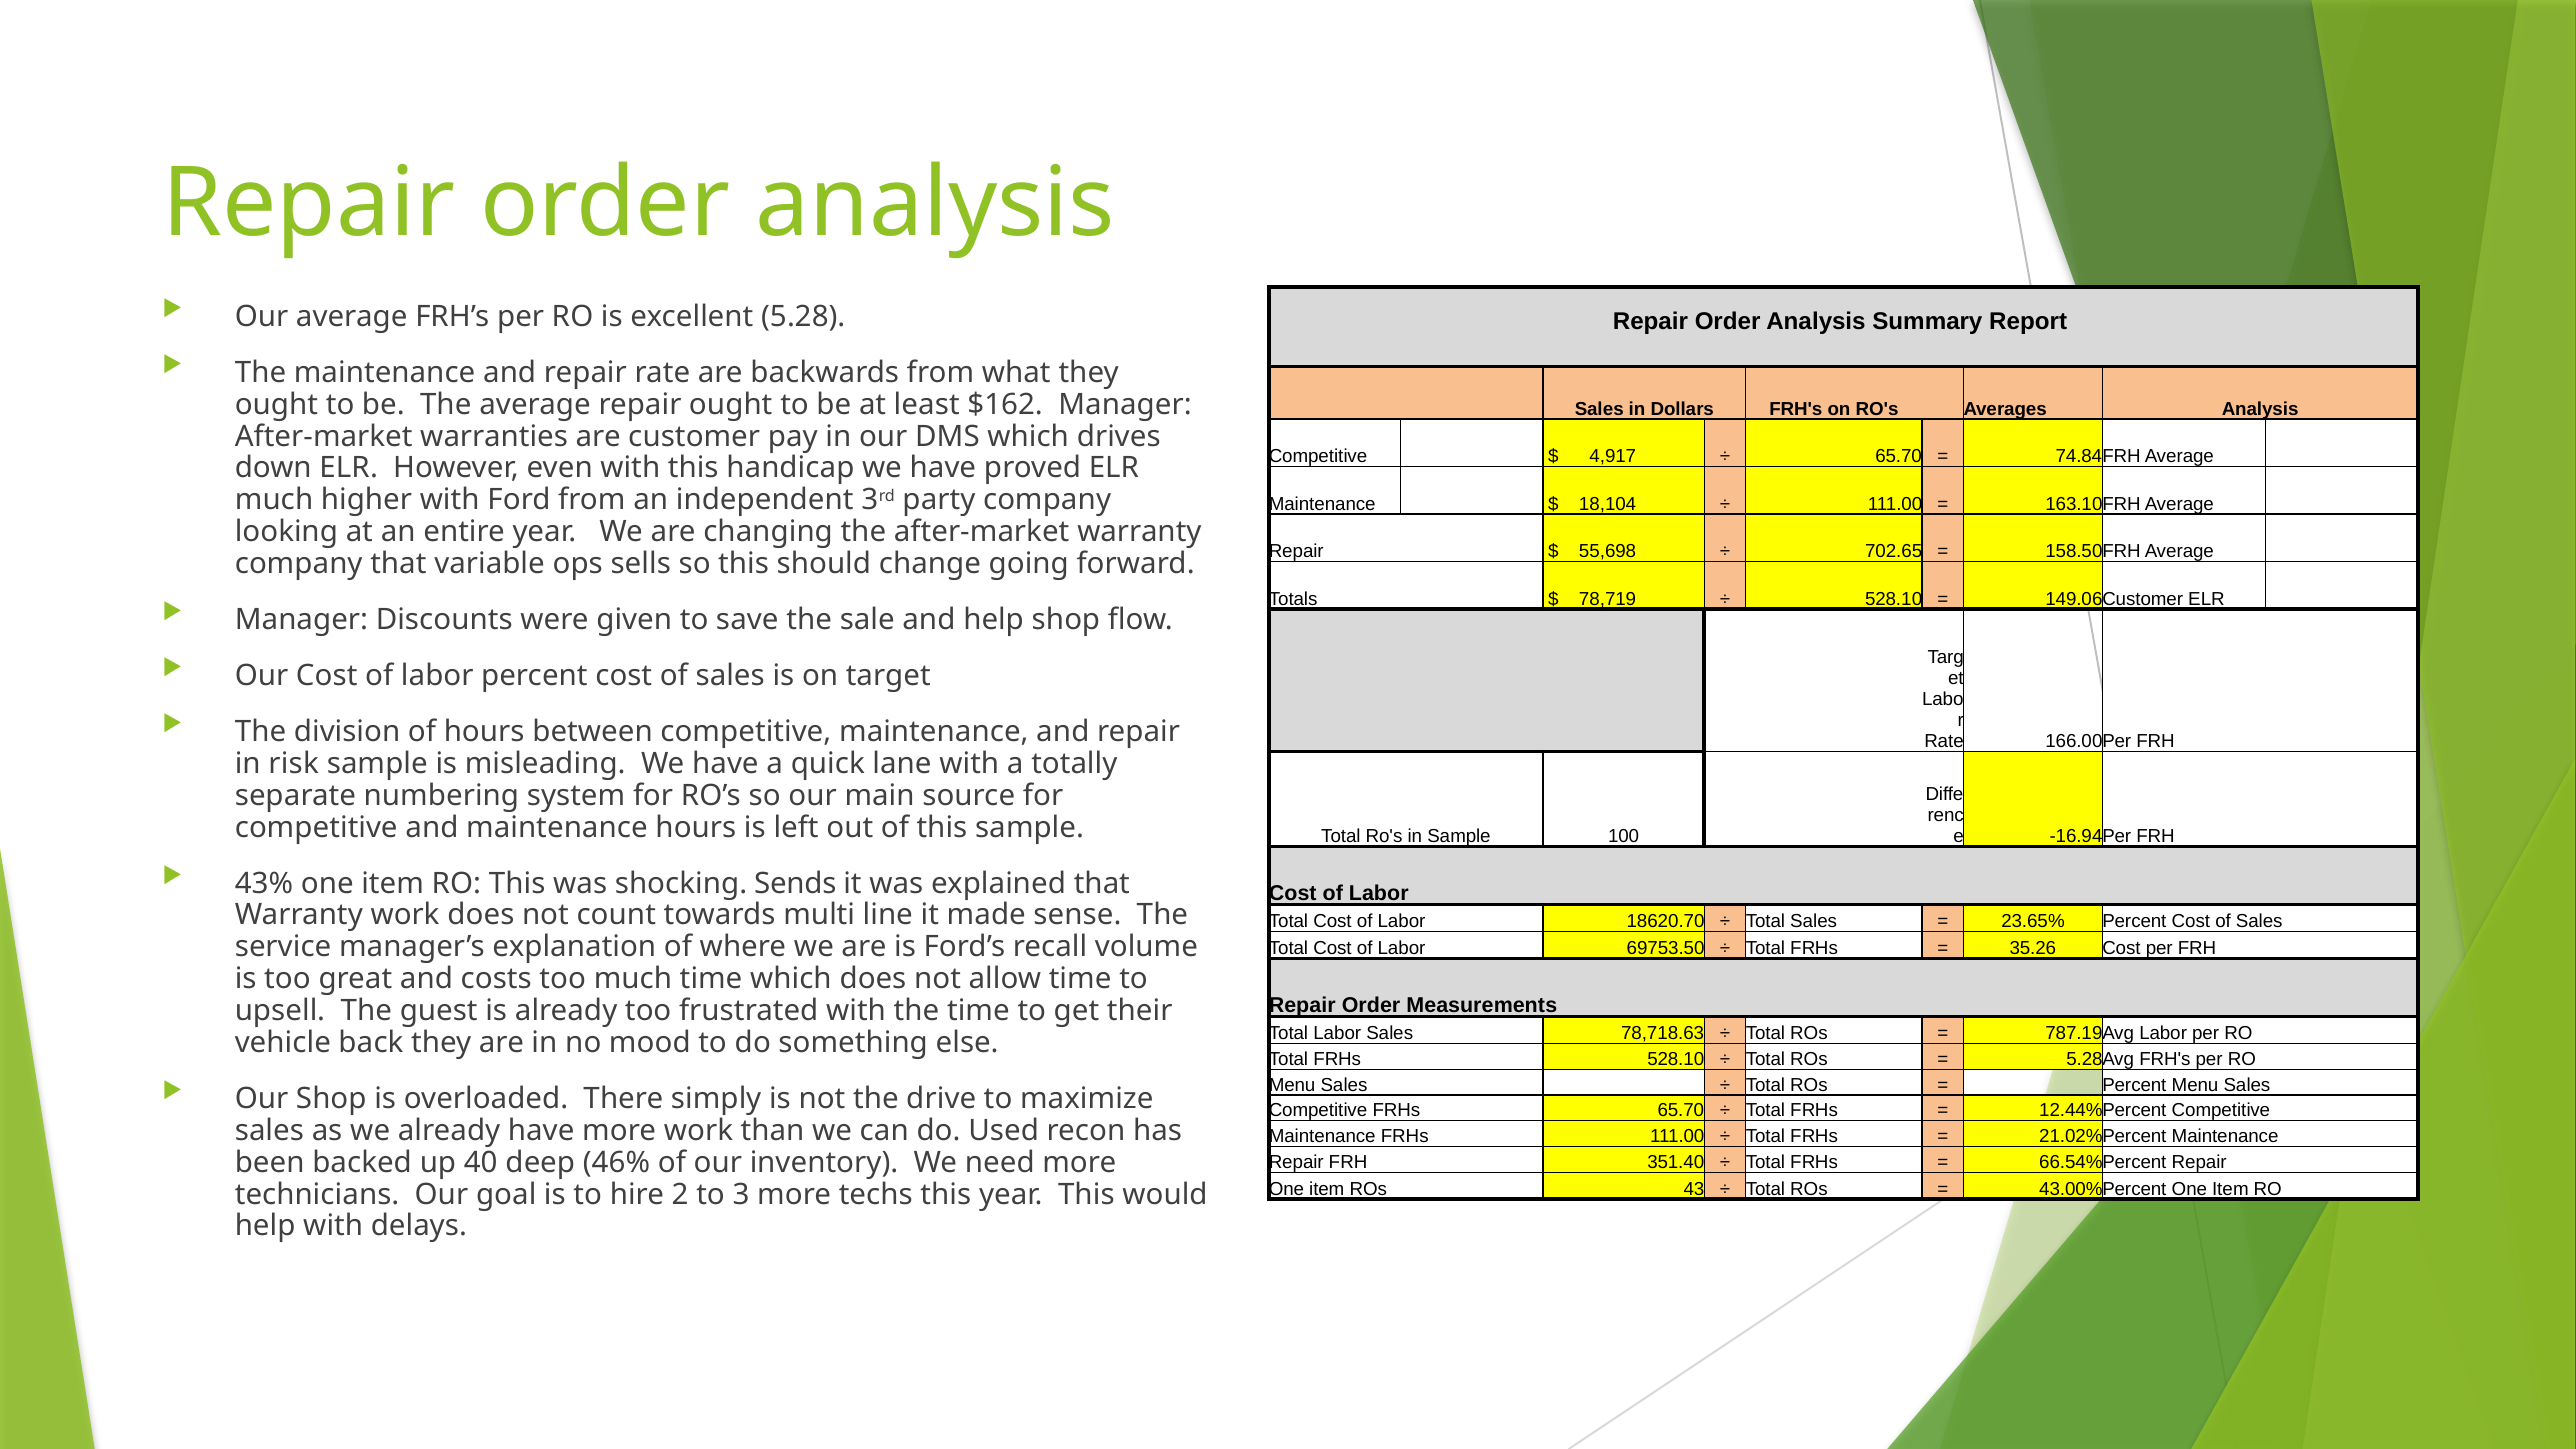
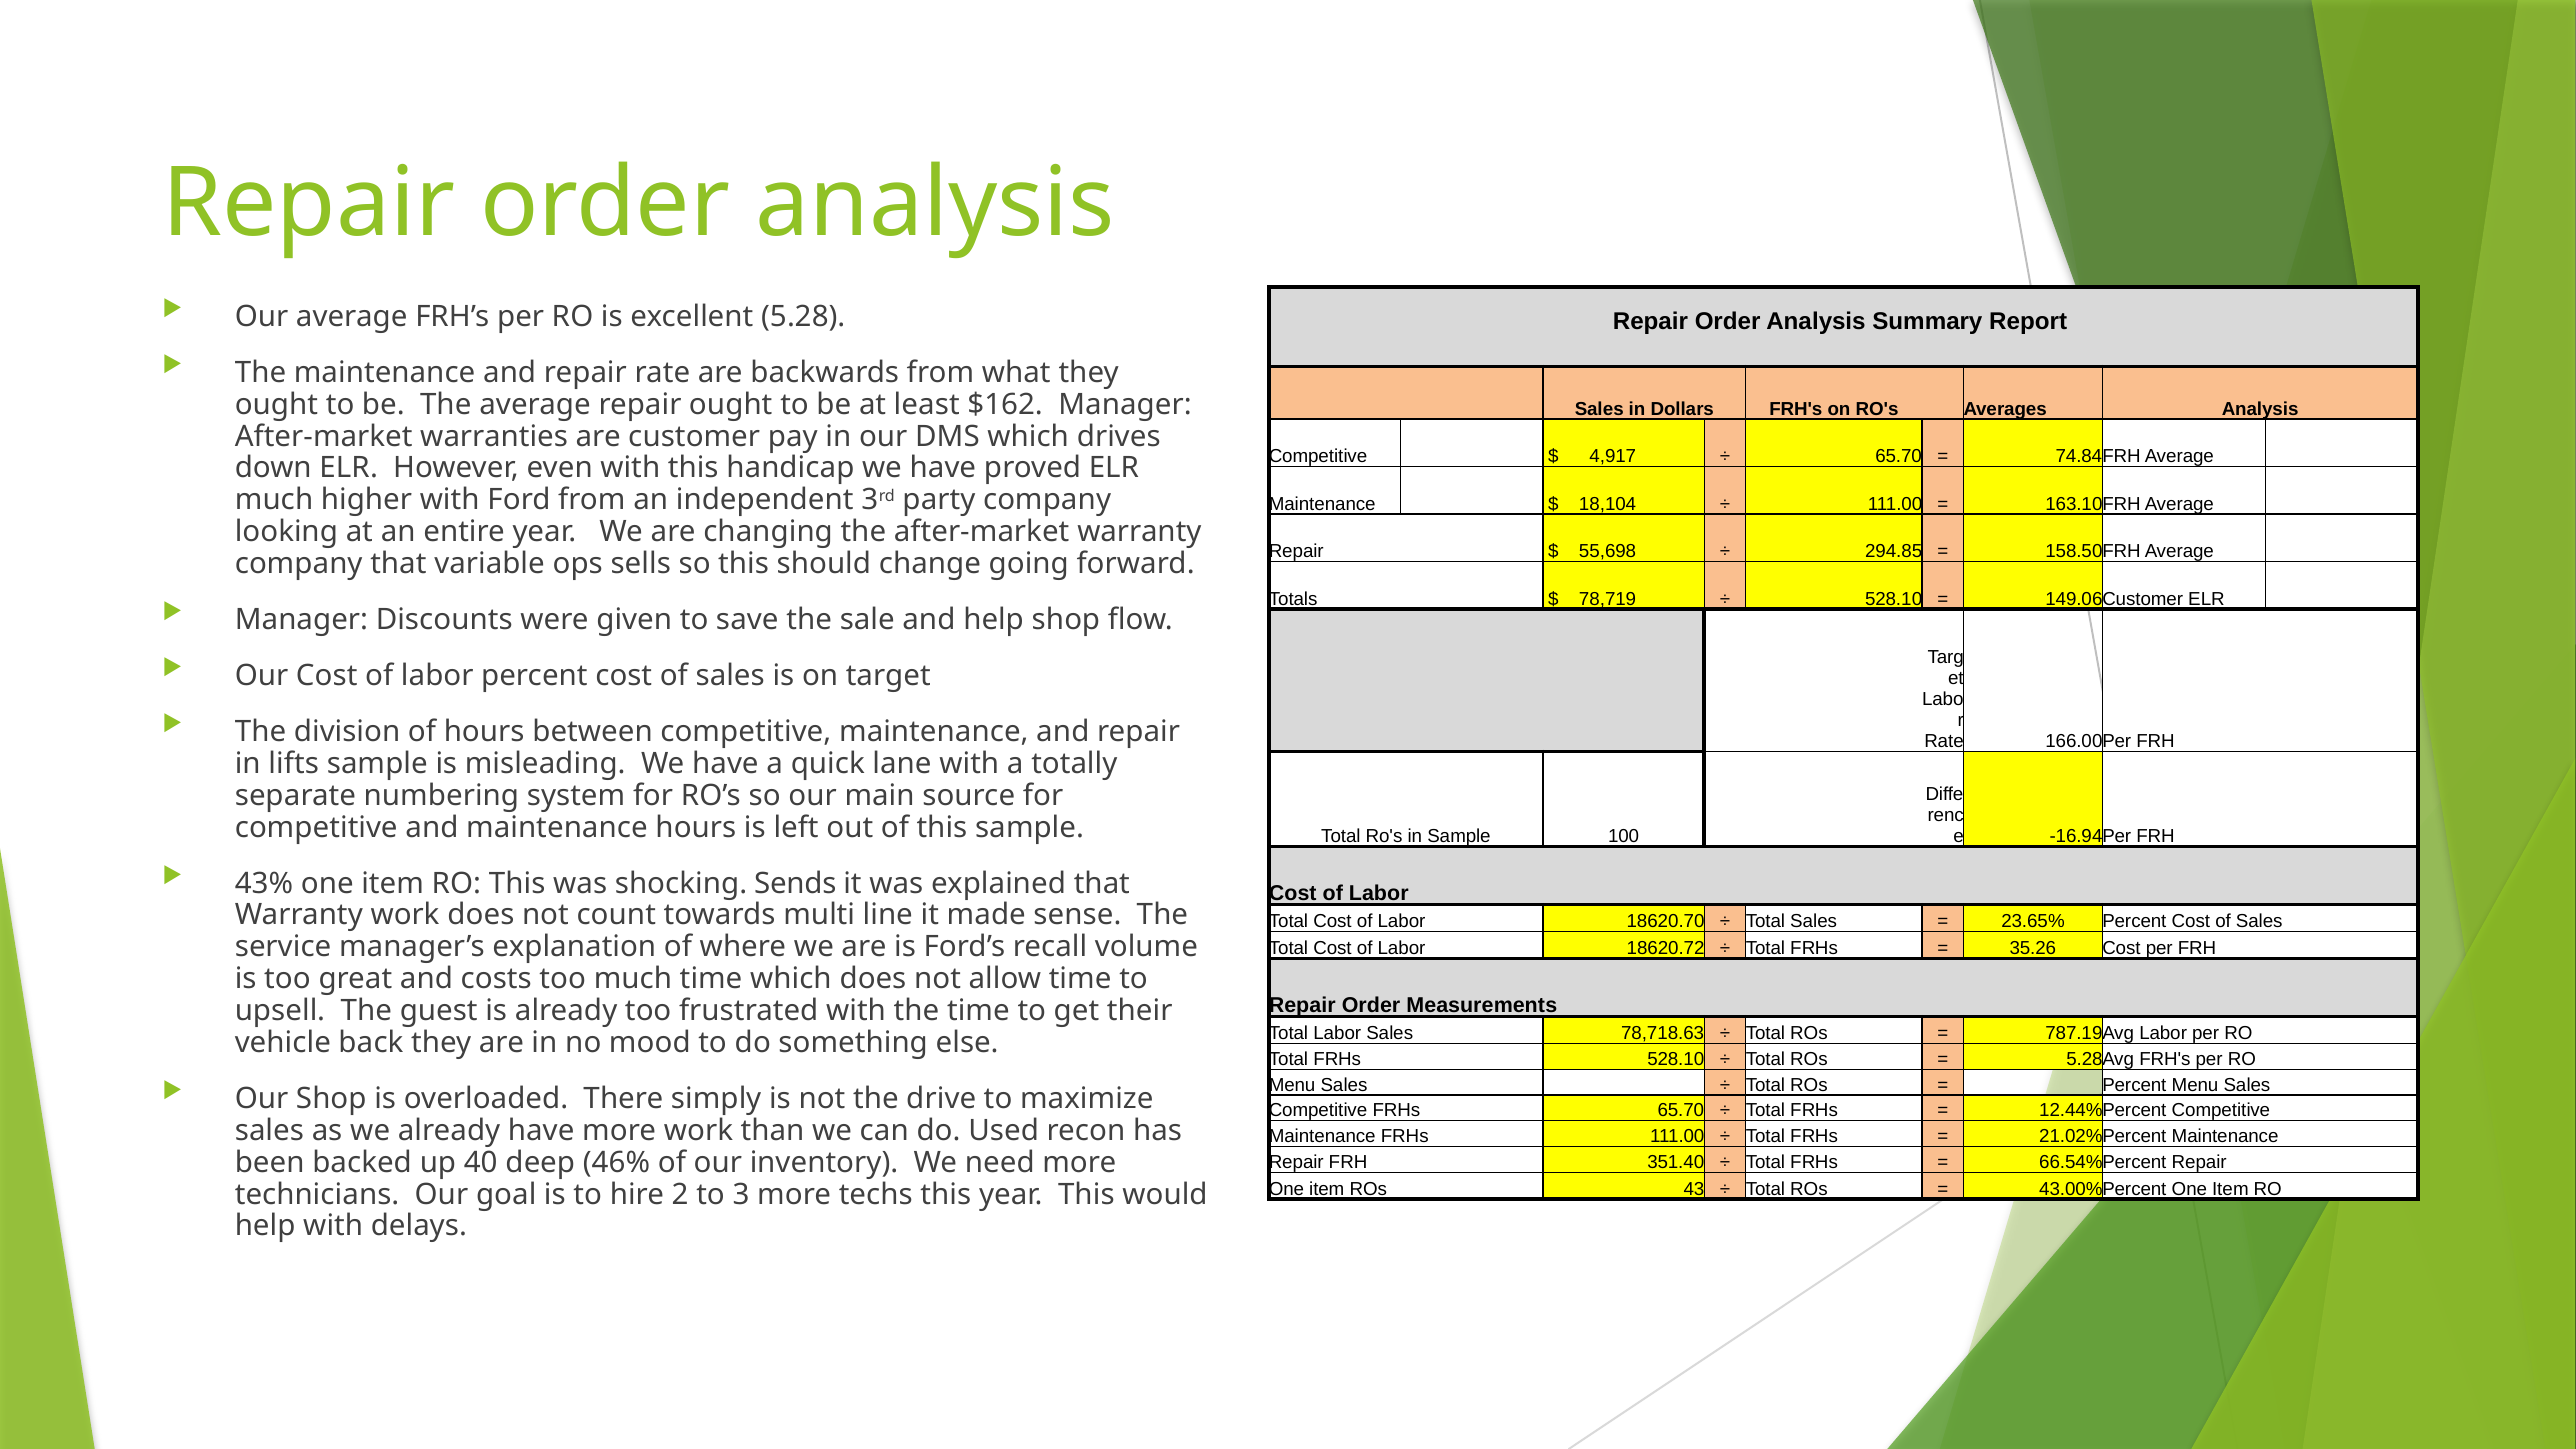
702.65: 702.65 -> 294.85
risk: risk -> lifts
69753.50: 69753.50 -> 18620.72
